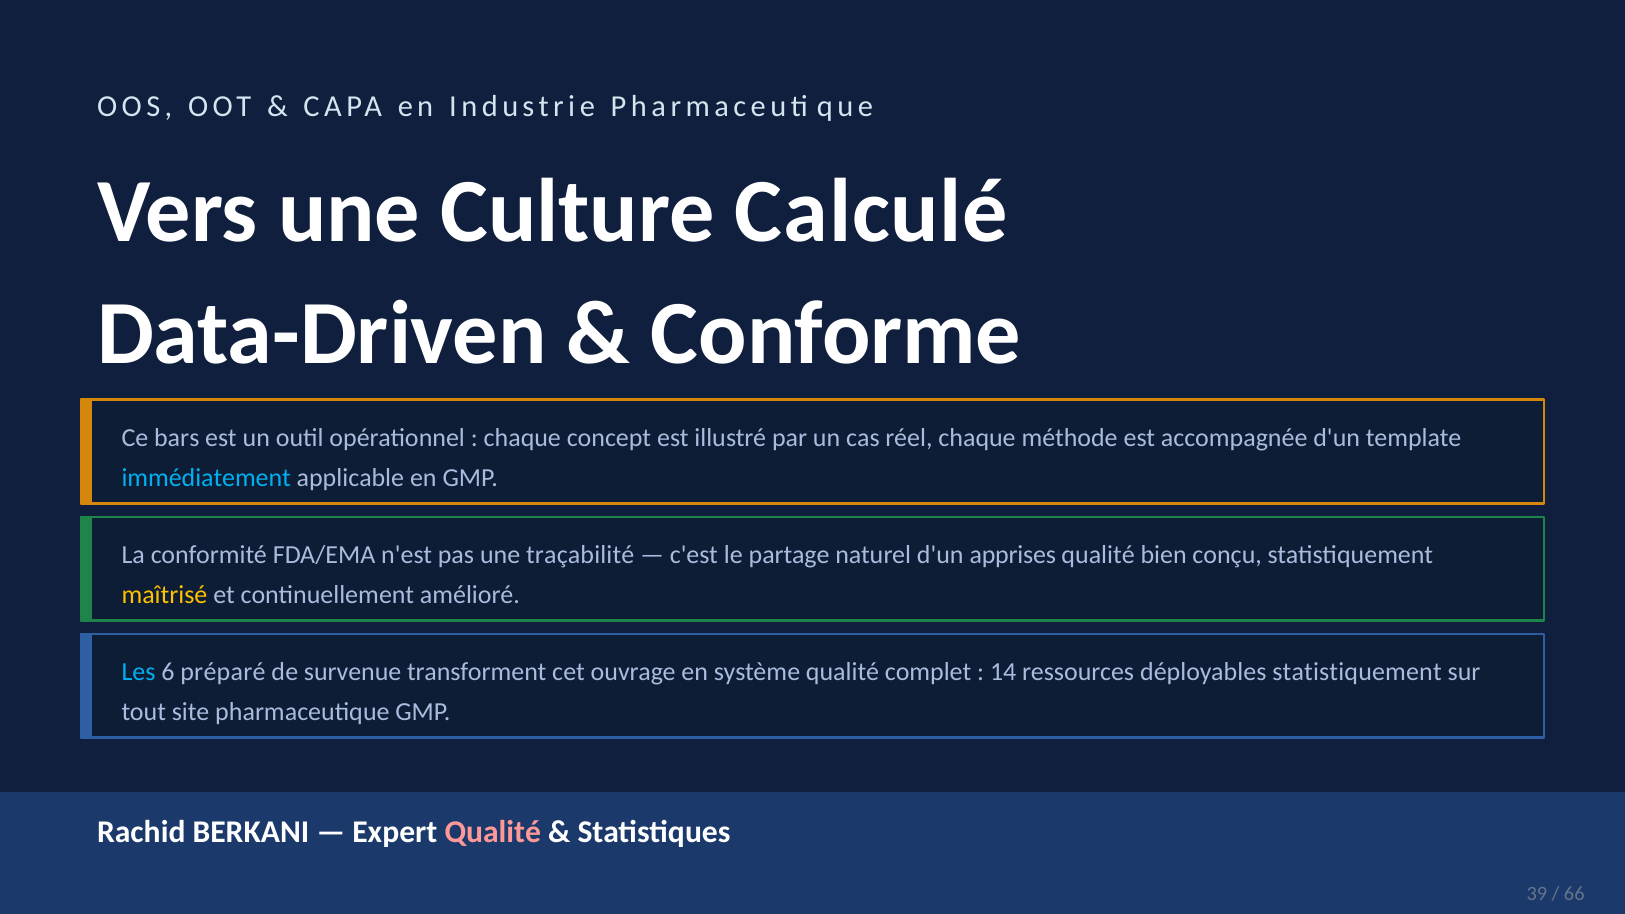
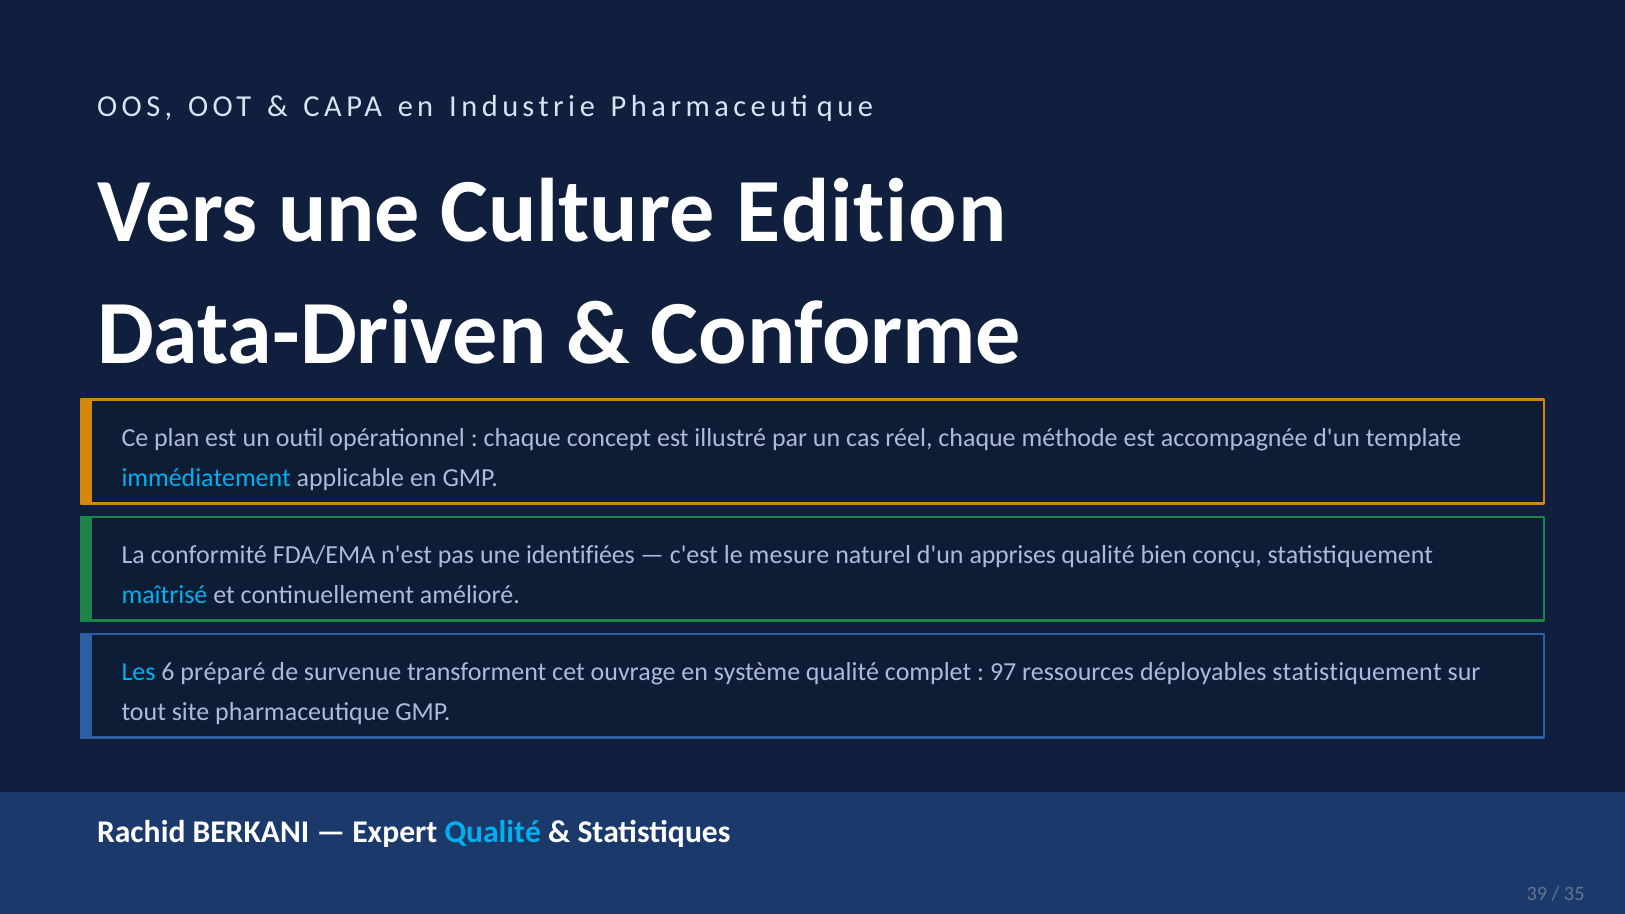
Calculé: Calculé -> Edition
bars: bars -> plan
traçabilité: traçabilité -> identifiées
partage: partage -> mesure
maîtrisé colour: yellow -> light blue
14: 14 -> 97
Qualité at (493, 833) colour: pink -> light blue
66: 66 -> 35
